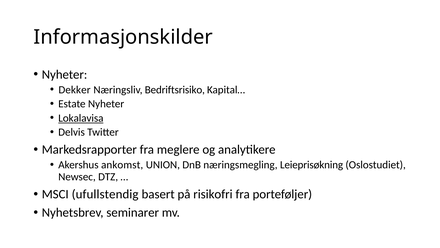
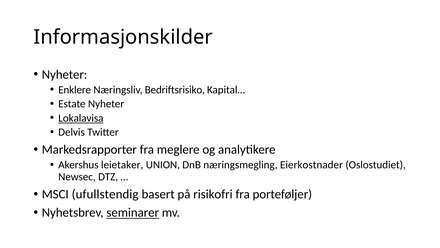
Dekker: Dekker -> Enklere
ankomst: ankomst -> leietaker
Leieprisøkning: Leieprisøkning -> Eierkostnader
seminarer underline: none -> present
